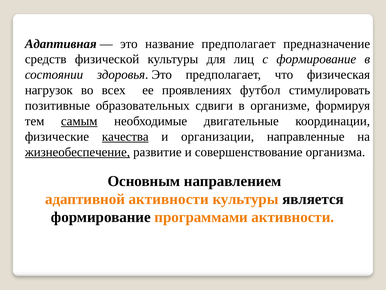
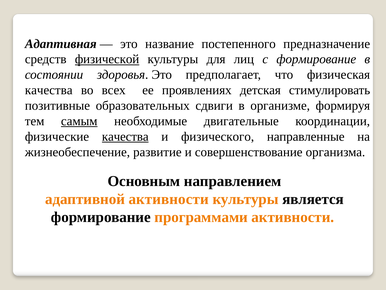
название предполагает: предполагает -> постепенного
физической underline: none -> present
нагрузок at (49, 90): нагрузок -> качества
футбол: футбол -> детская
организации: организации -> физического
жизнеобеспечение underline: present -> none
